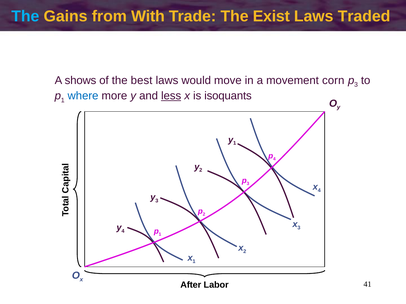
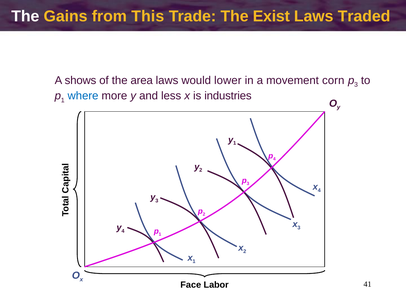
The at (25, 16) colour: light blue -> white
With: With -> This
best: best -> area
move: move -> lower
less underline: present -> none
isoquants: isoquants -> industries
After: After -> Face
